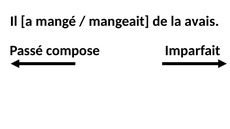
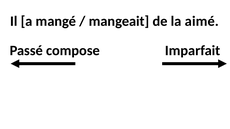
avais: avais -> aimé
